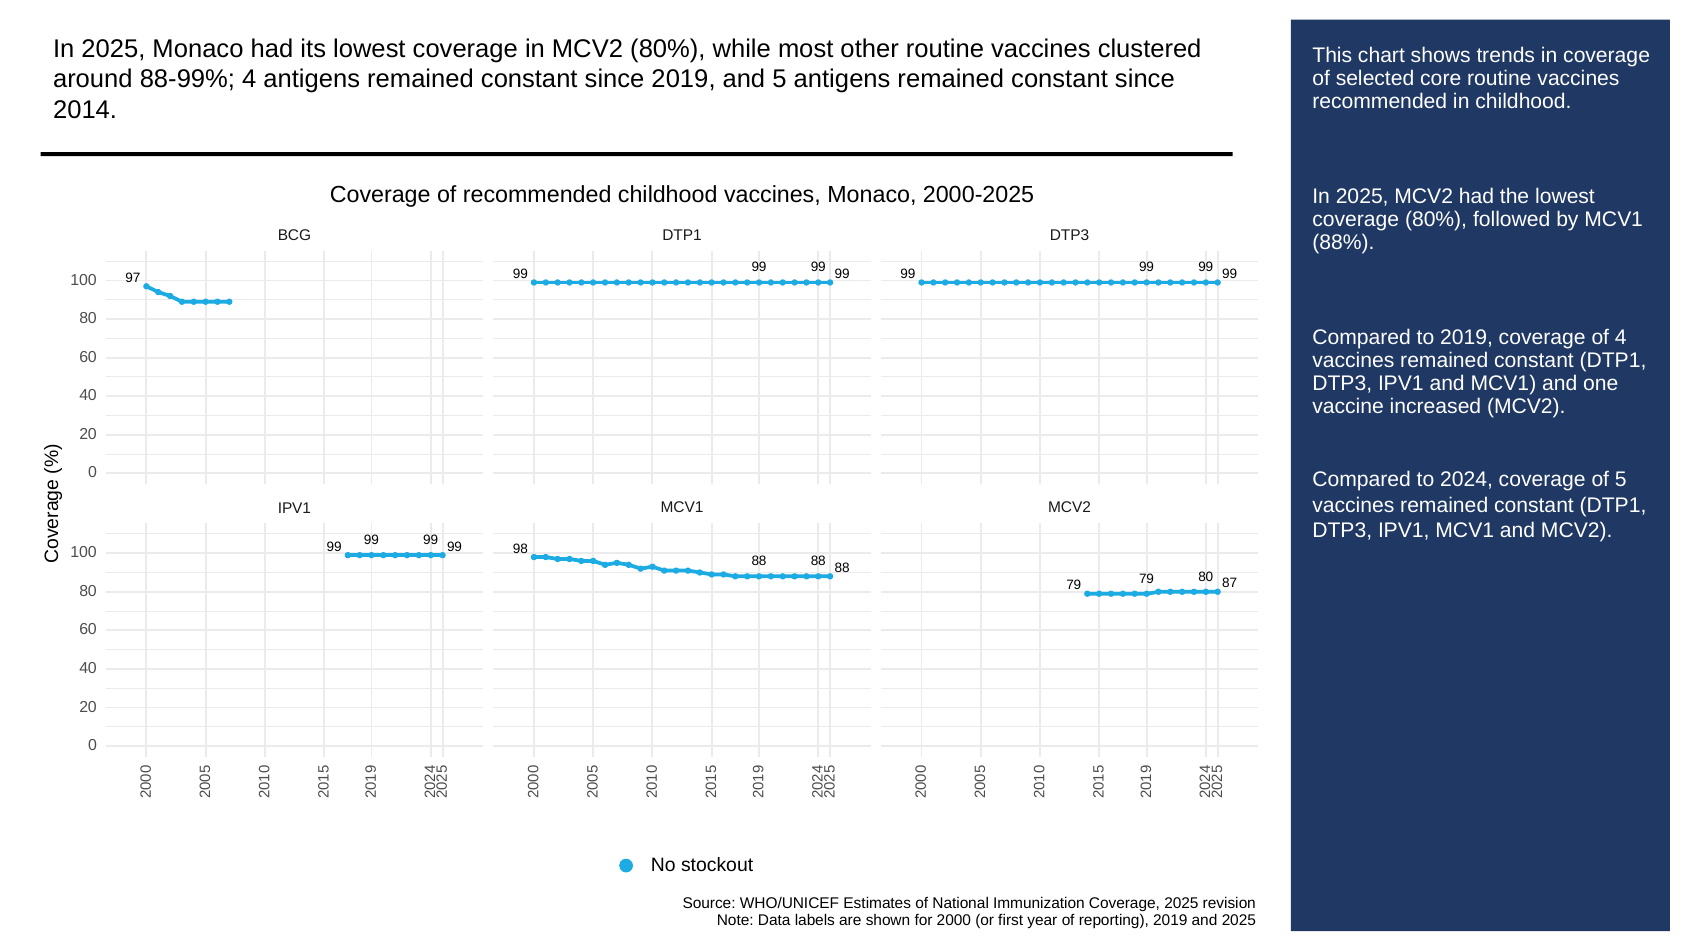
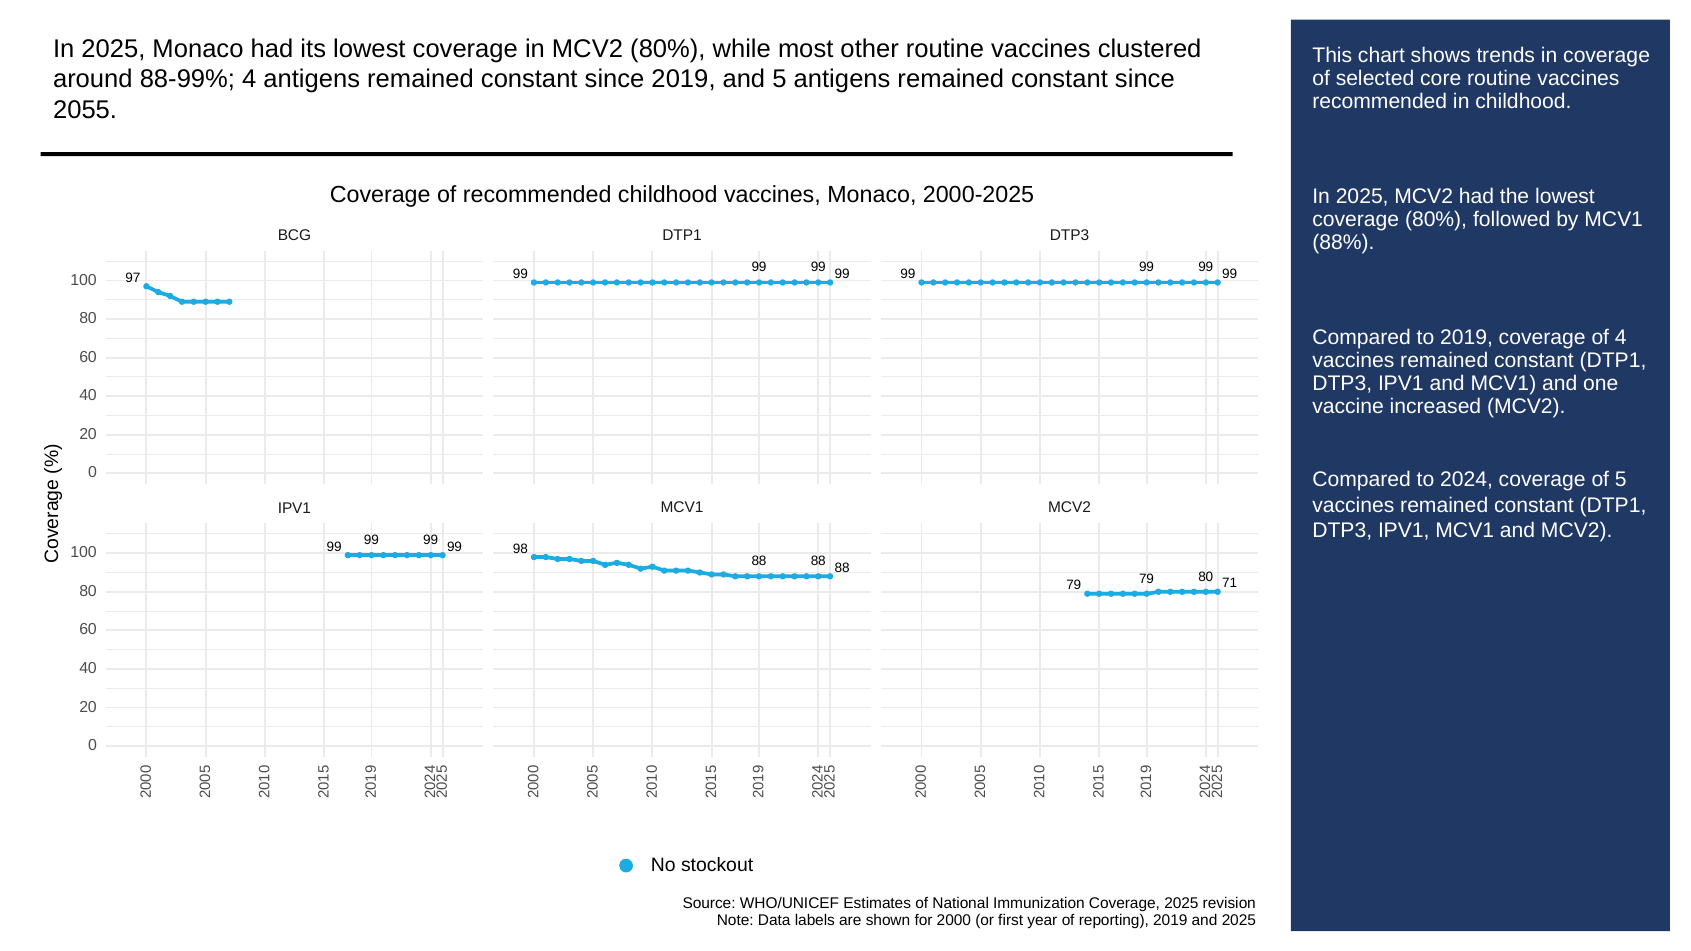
2014: 2014 -> 2055
87: 87 -> 71
